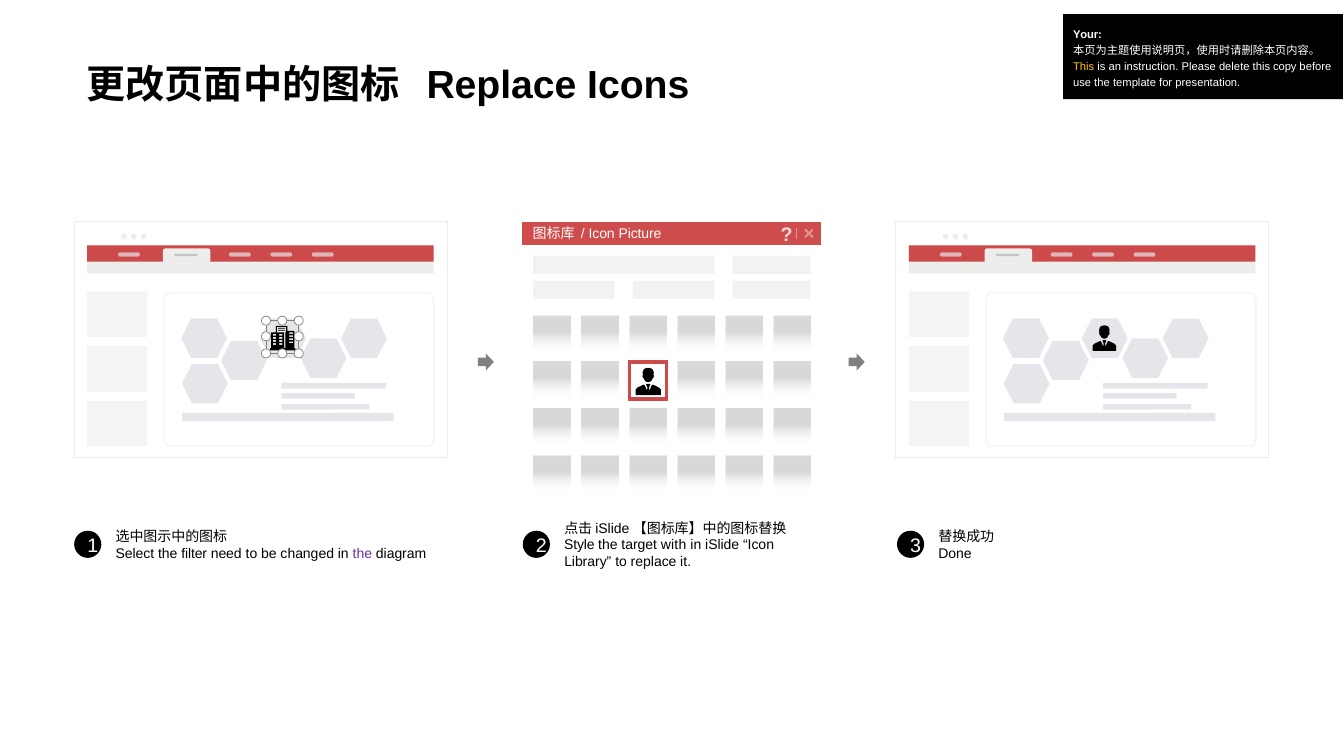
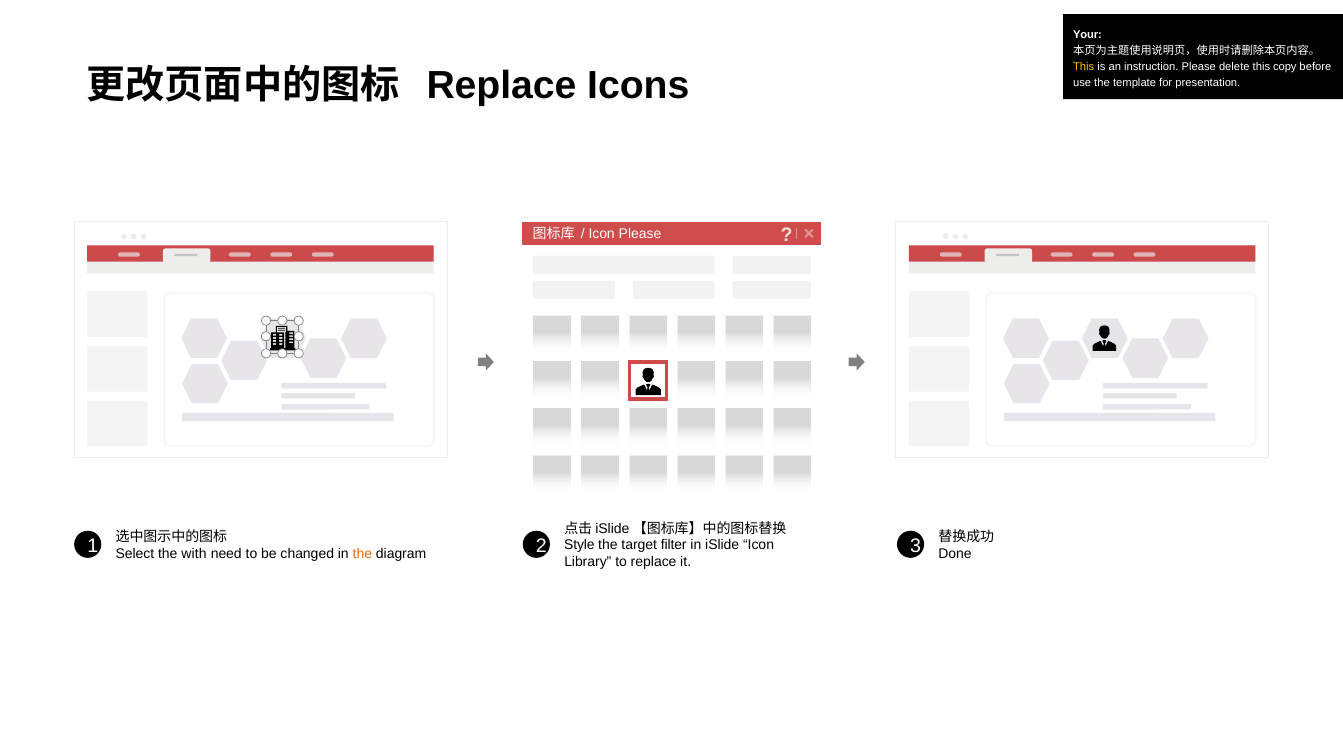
Icon Picture: Picture -> Please
with: with -> filter
filter: filter -> with
the at (362, 554) colour: purple -> orange
